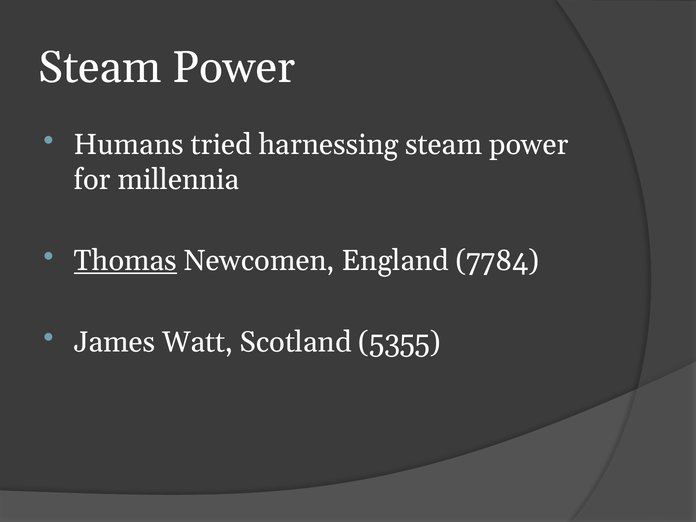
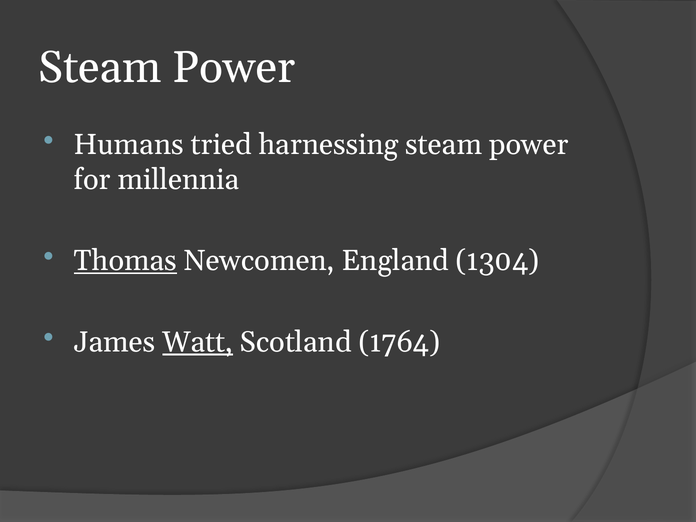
7784: 7784 -> 1304
Watt underline: none -> present
5355: 5355 -> 1764
